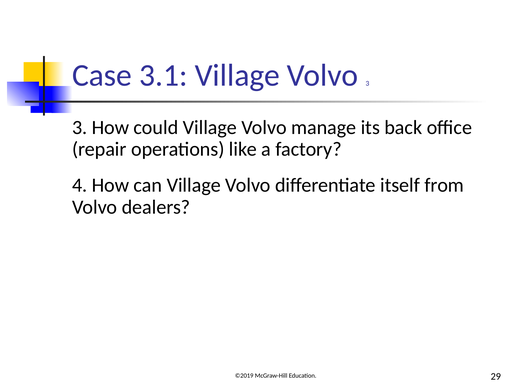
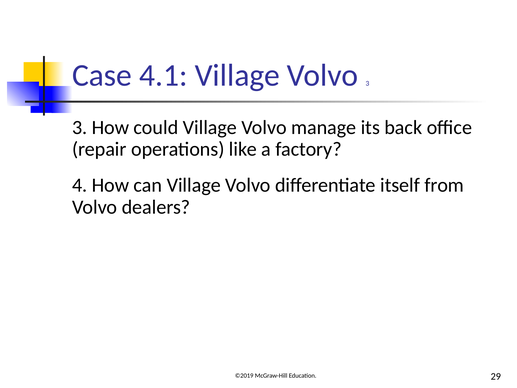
3.1: 3.1 -> 4.1
